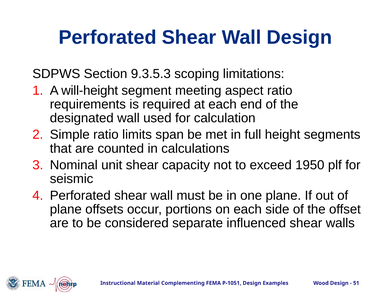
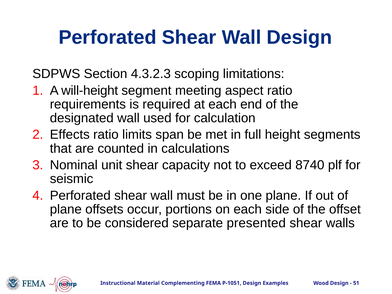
9.3.5.3: 9.3.5.3 -> 4.3.2.3
Simple: Simple -> Effects
1950: 1950 -> 8740
influenced: influenced -> presented
